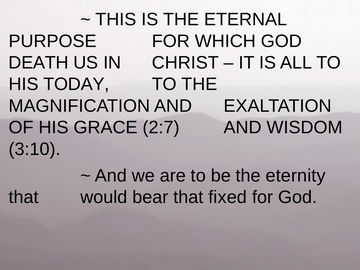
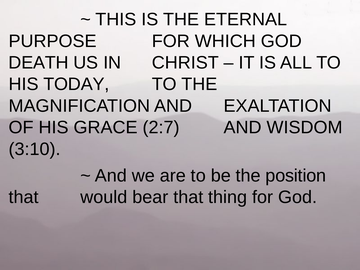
eternity: eternity -> position
fixed: fixed -> thing
